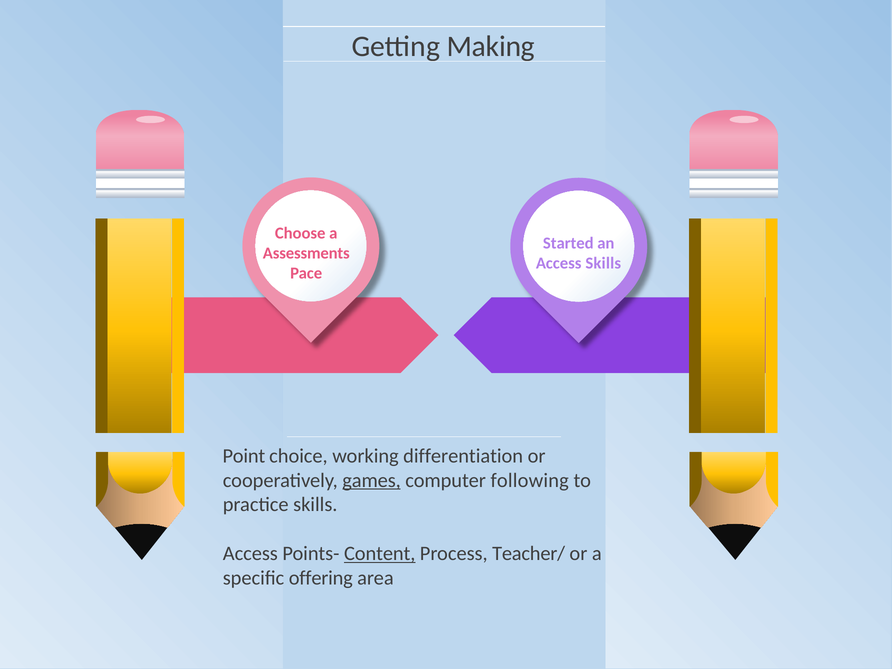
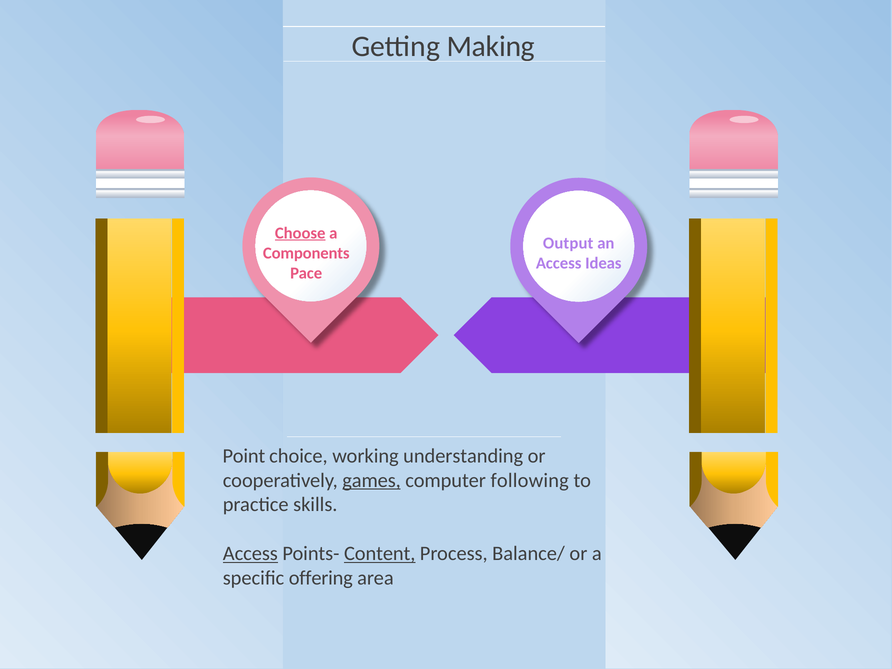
Choose underline: none -> present
Started: Started -> Output
Assessments: Assessments -> Components
Access Skills: Skills -> Ideas
differentiation: differentiation -> understanding
Access at (250, 554) underline: none -> present
Teacher/: Teacher/ -> Balance/
